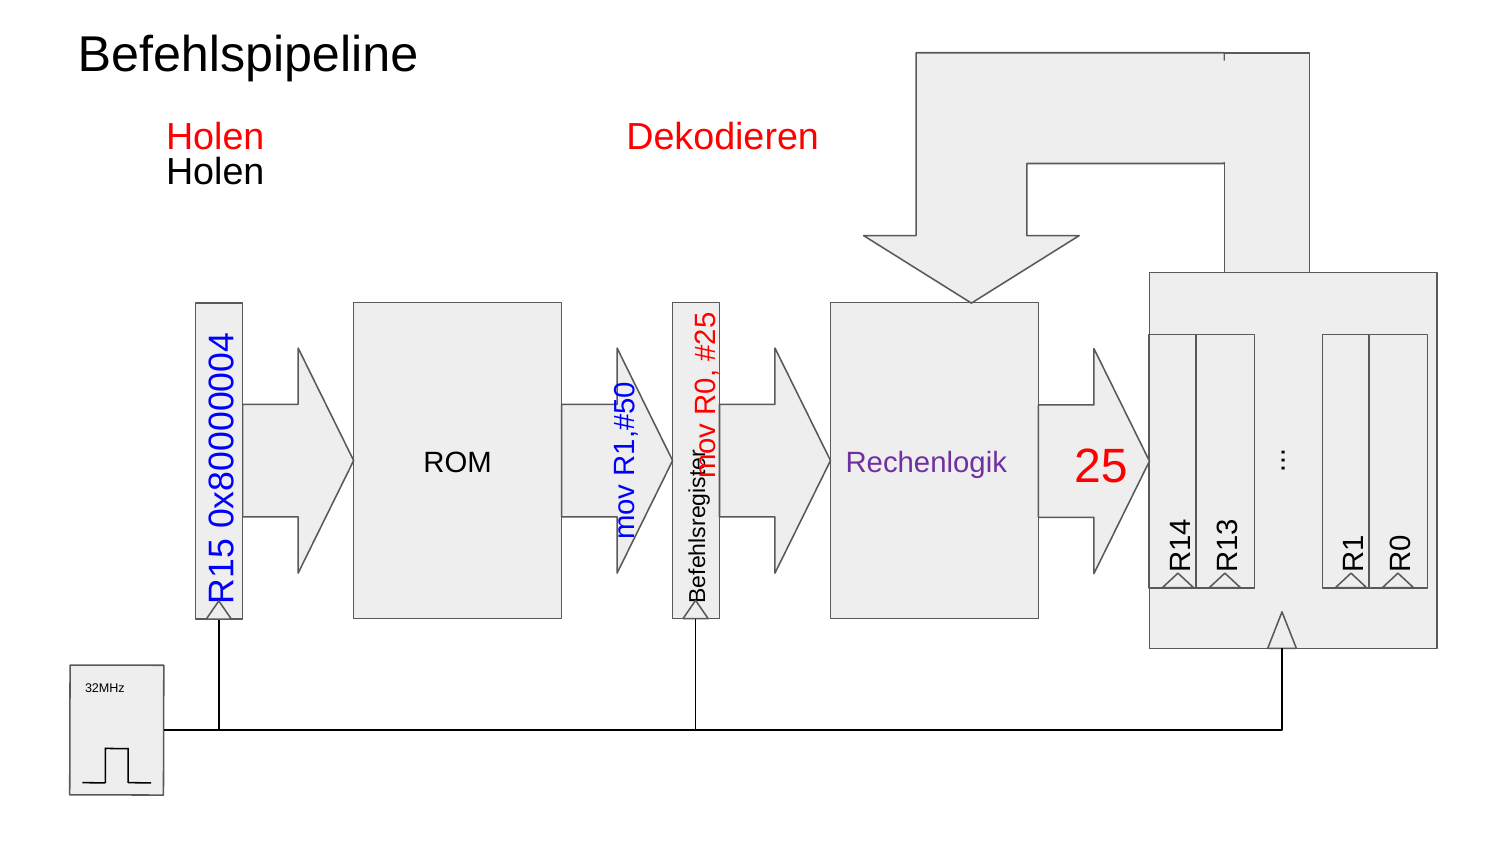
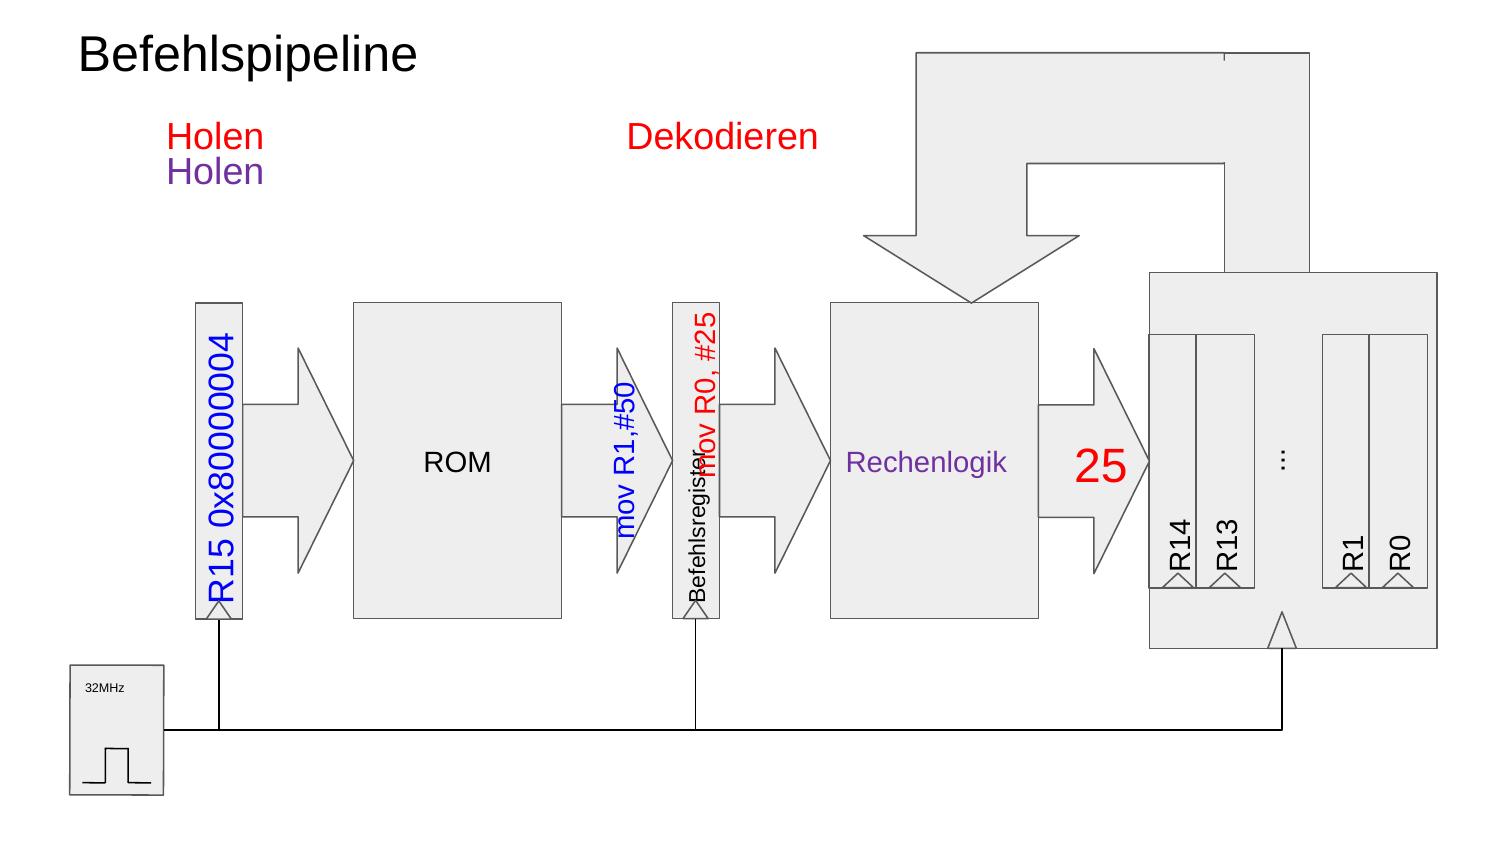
Holen at (215, 173) colour: black -> purple
